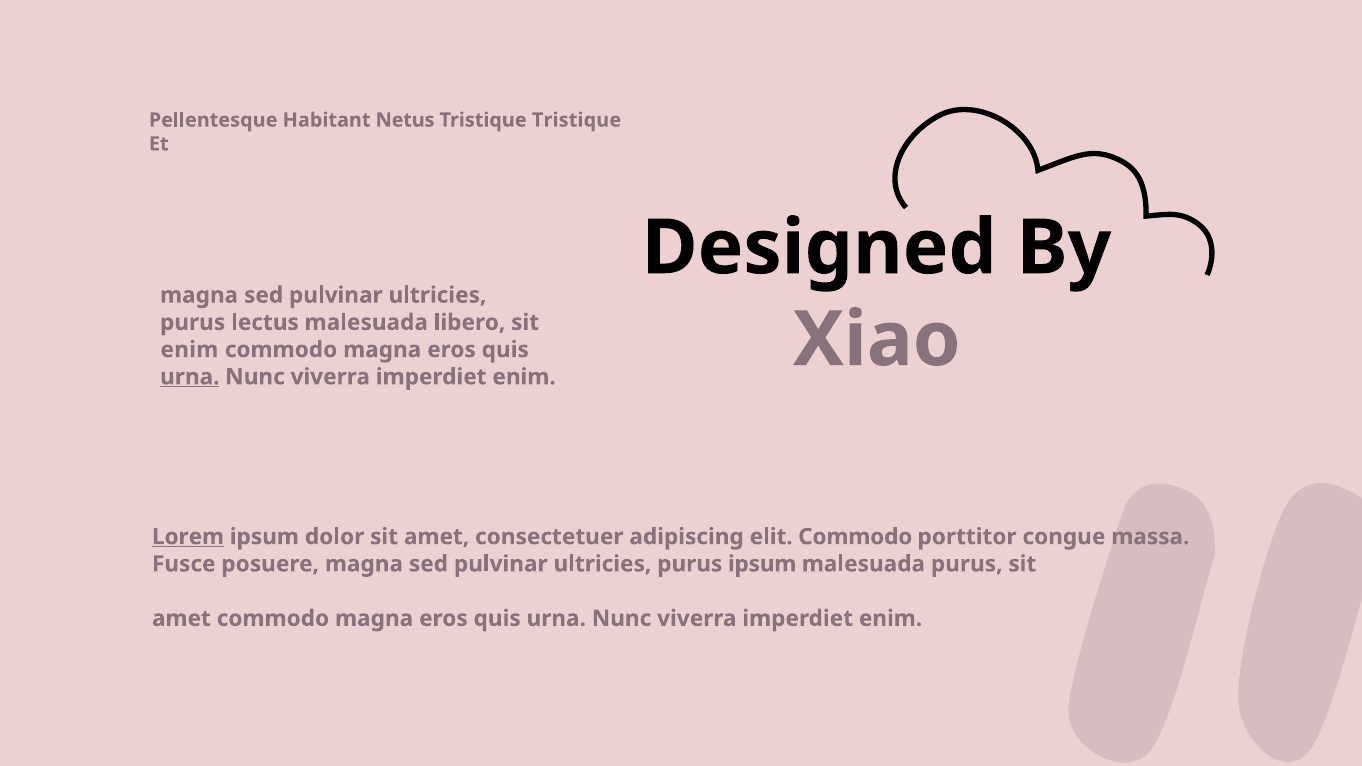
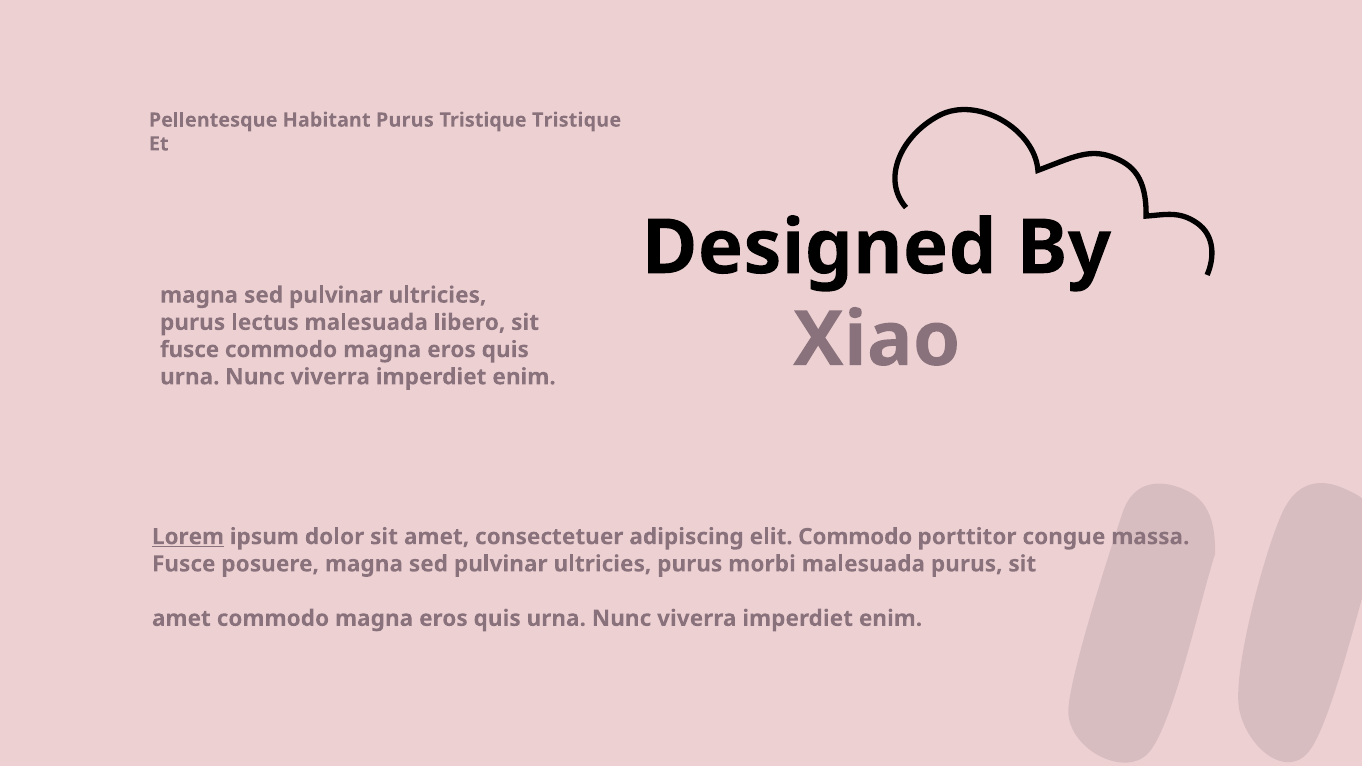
Habitant Netus: Netus -> Purus
enim at (189, 350): enim -> fusce
urna at (190, 377) underline: present -> none
purus ipsum: ipsum -> morbi
